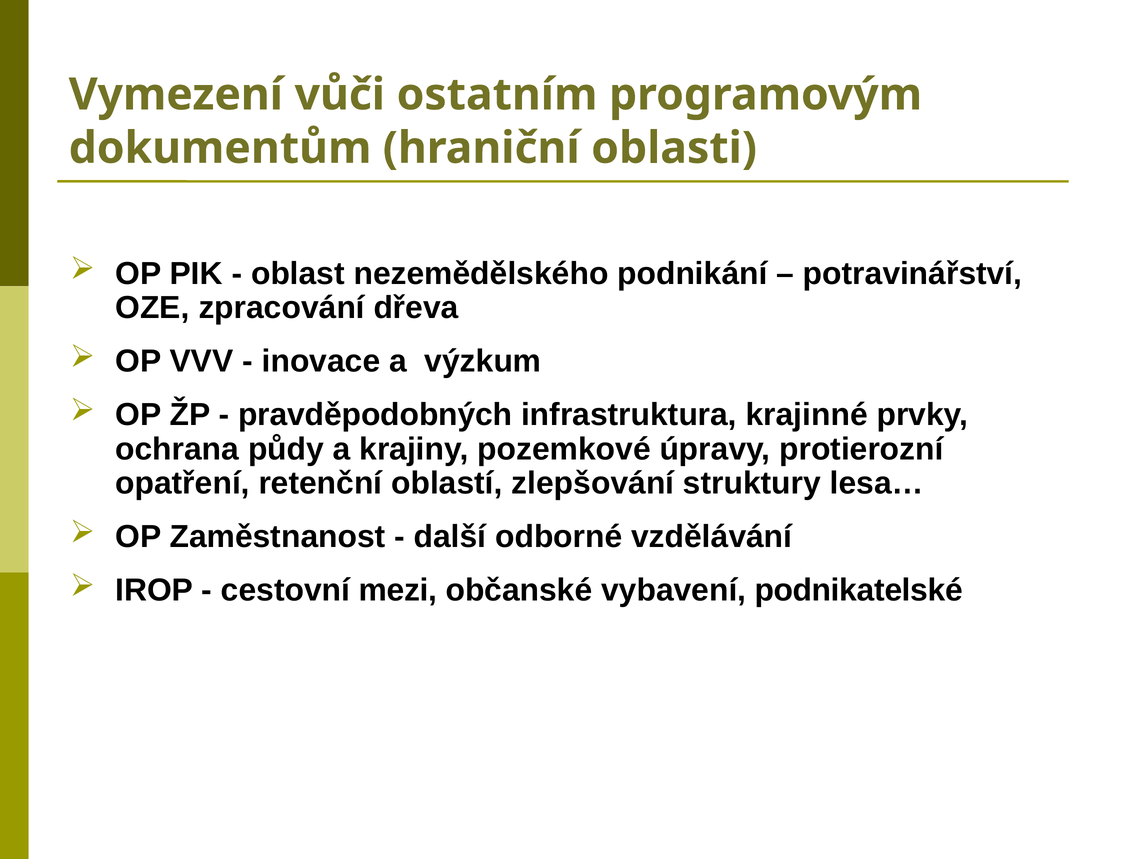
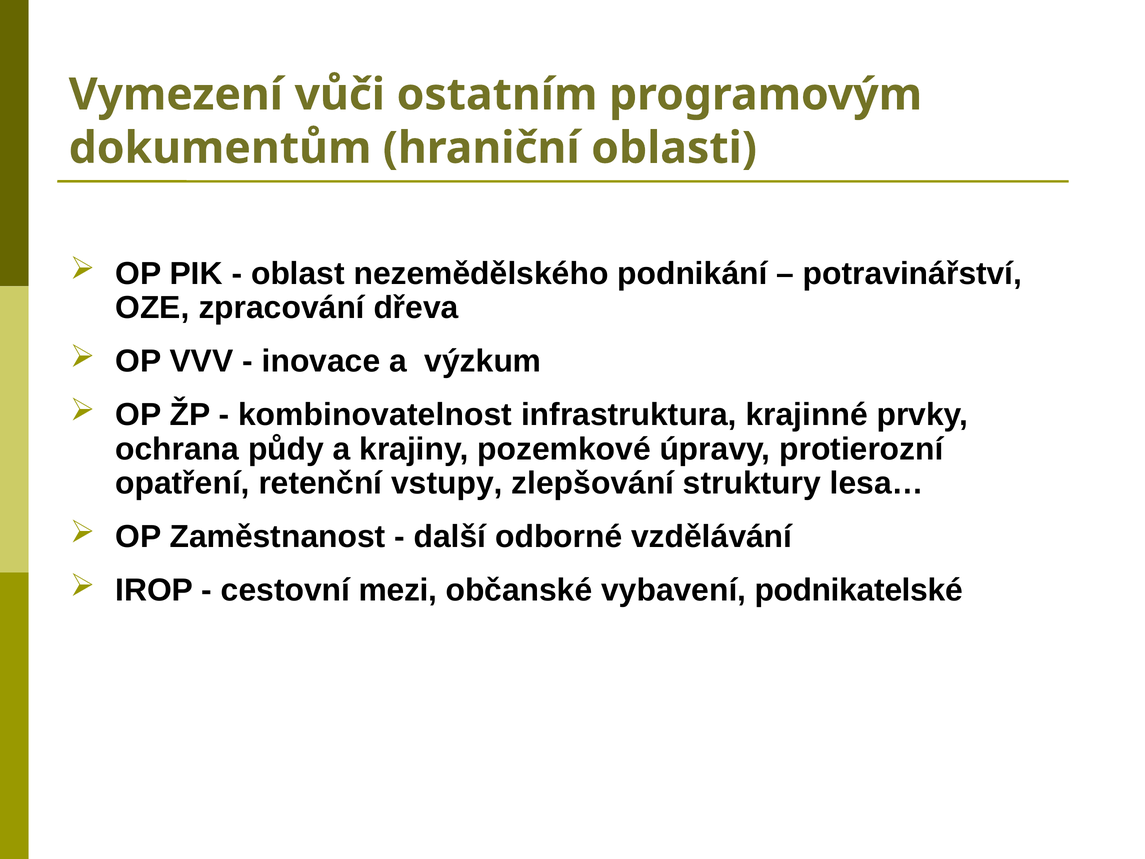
pravděpodobných: pravděpodobných -> kombinovatelnost
oblastí: oblastí -> vstupy
